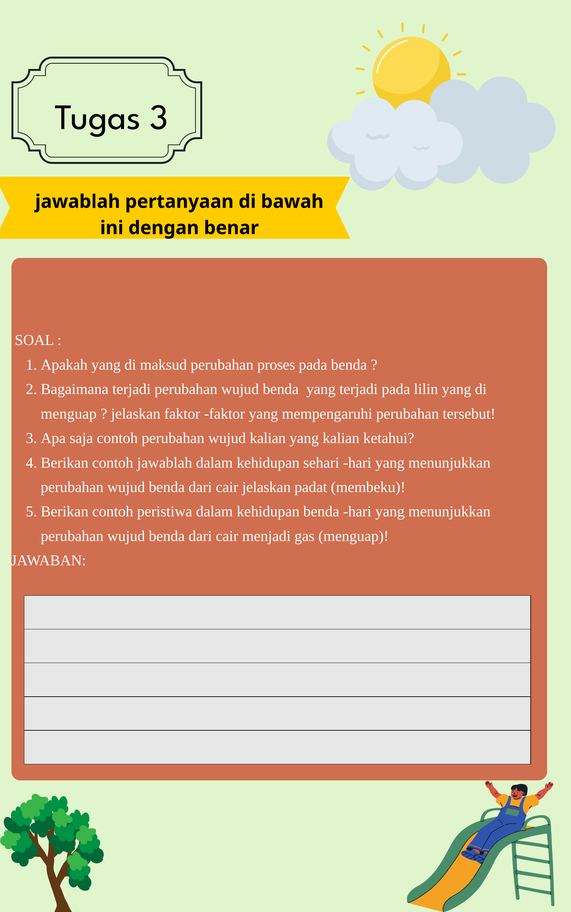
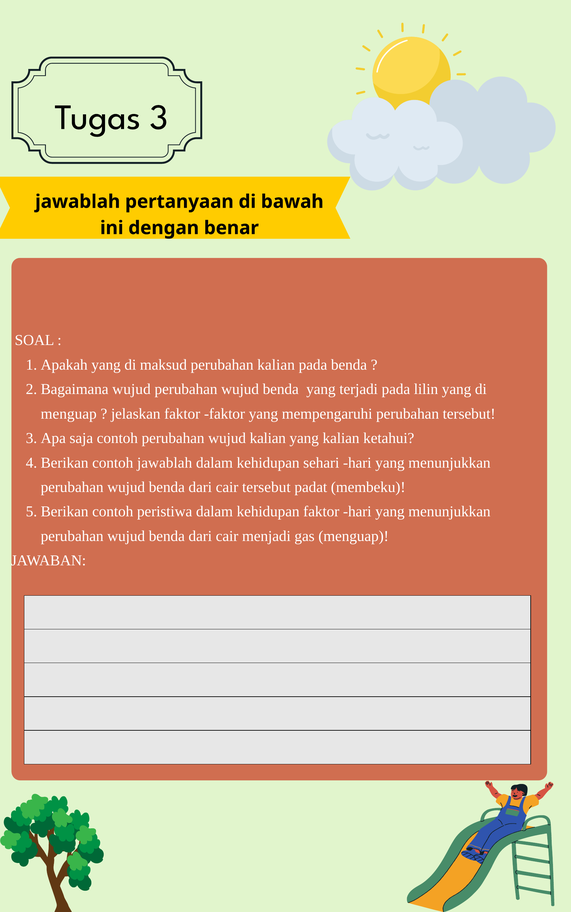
perubahan proses: proses -> kalian
terjadi at (132, 389): terjadi -> wujud
cair jelaskan: jelaskan -> tersebut
kehidupan benda: benda -> faktor
